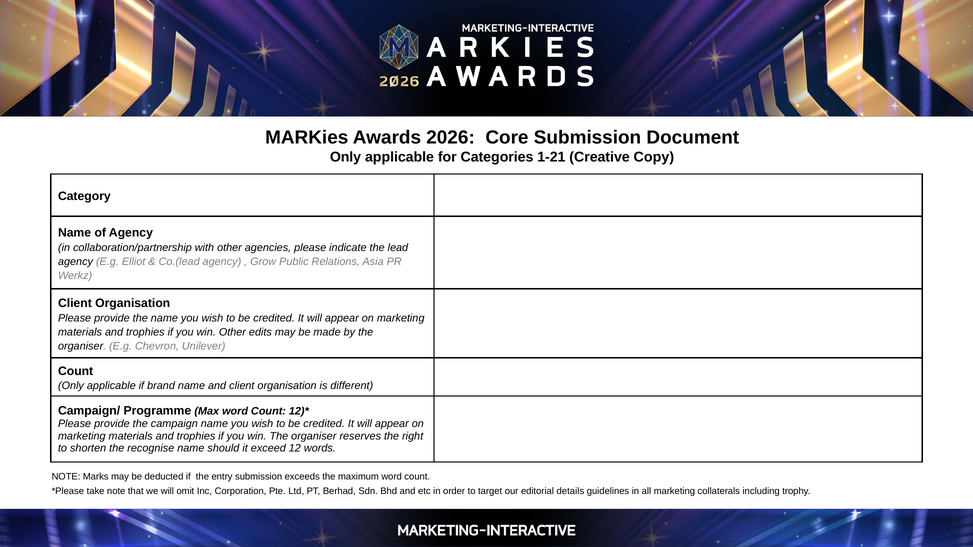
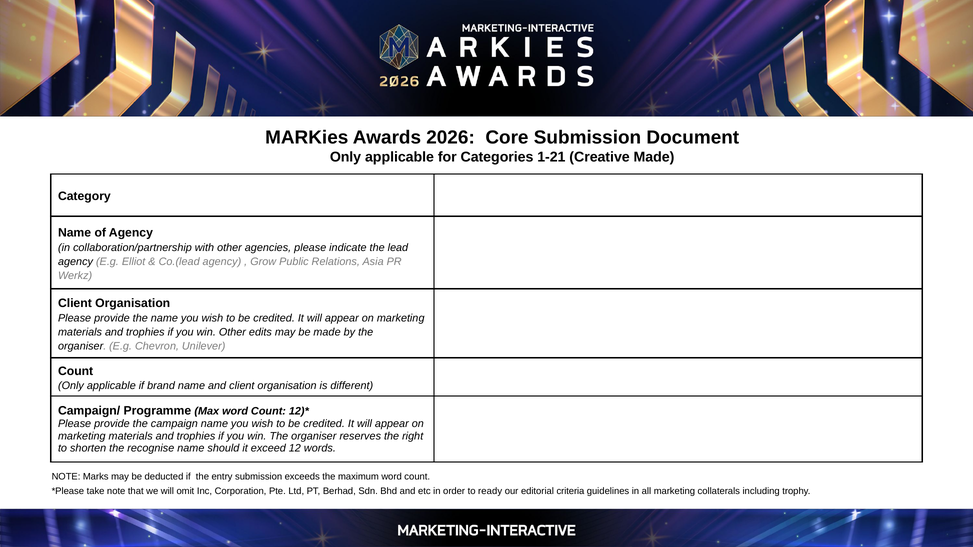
Creative Copy: Copy -> Made
target: target -> ready
details: details -> criteria
